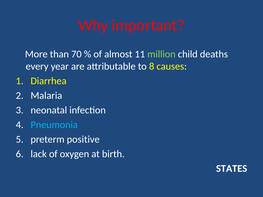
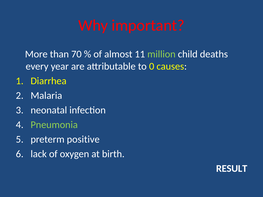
8: 8 -> 0
Pneumonia colour: light blue -> light green
STATES: STATES -> RESULT
